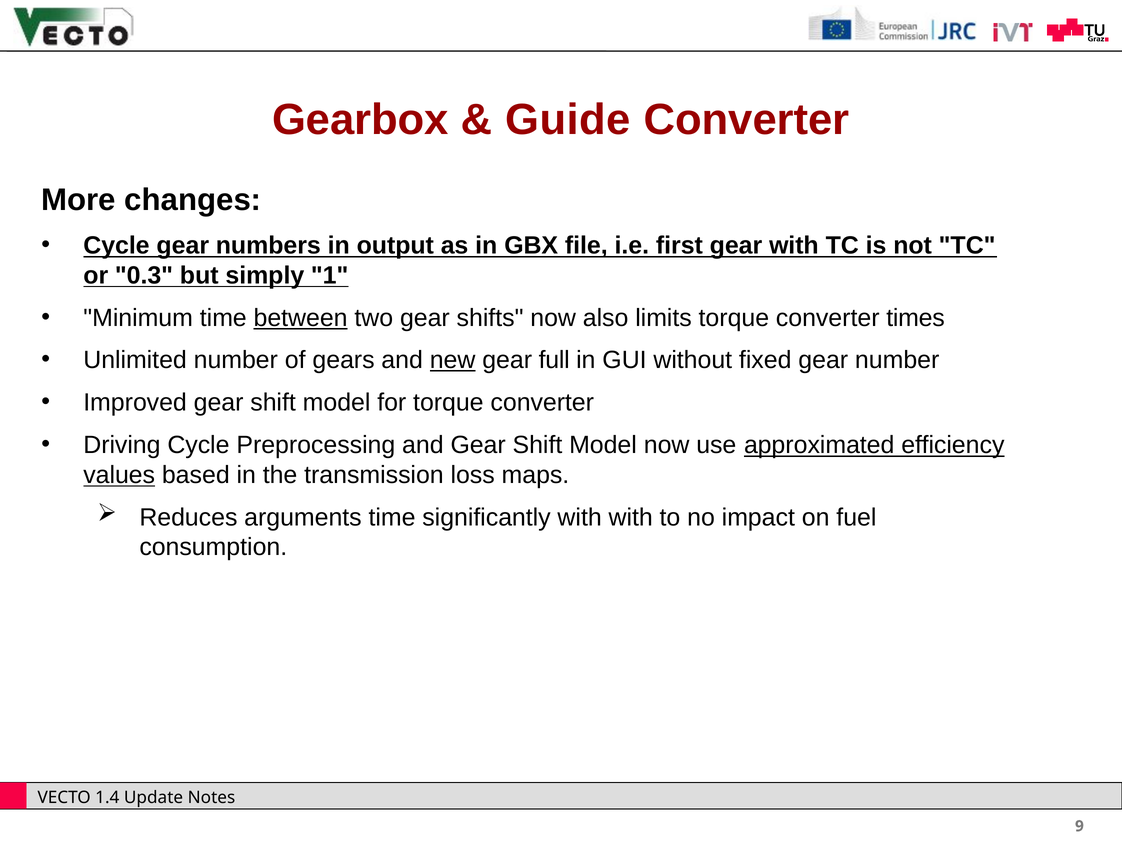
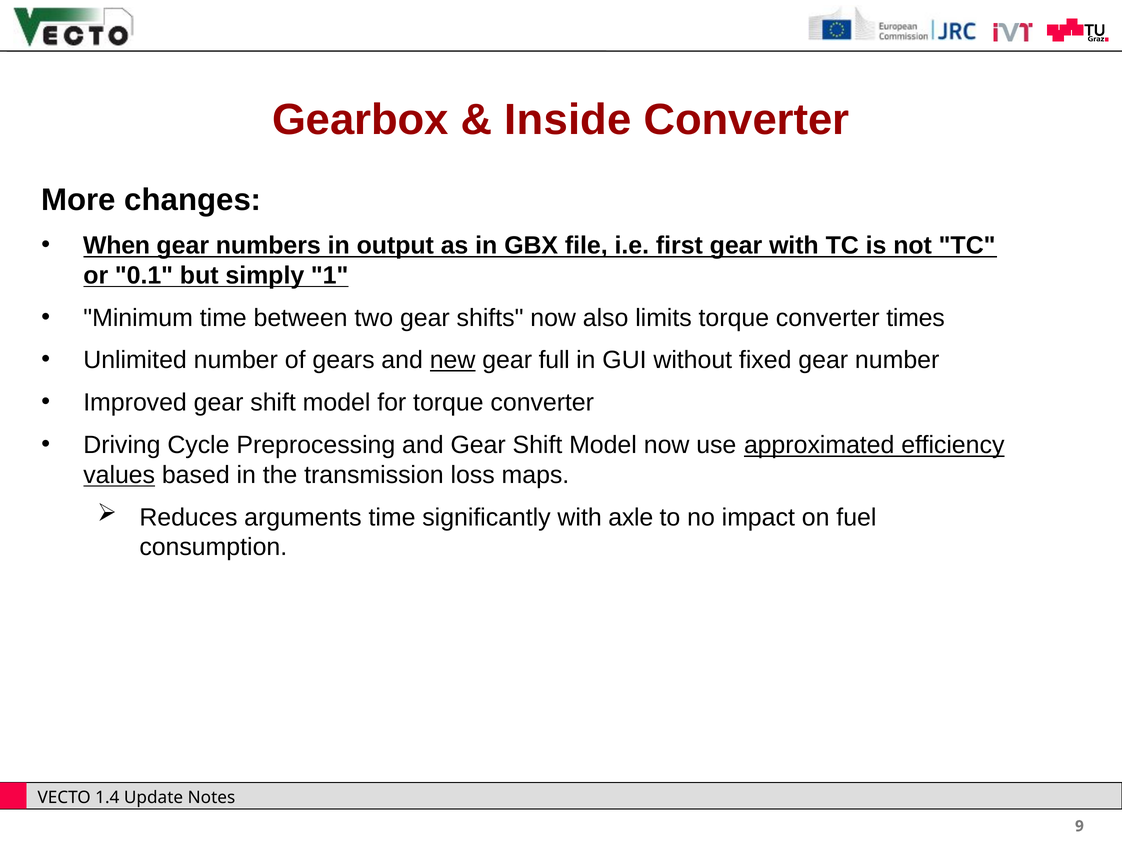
Guide: Guide -> Inside
Cycle at (116, 245): Cycle -> When
0.3: 0.3 -> 0.1
between underline: present -> none
with with: with -> axle
